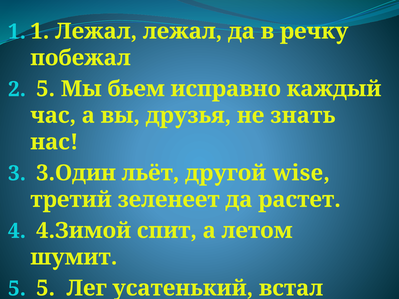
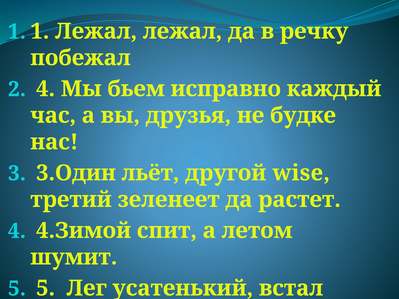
2 5: 5 -> 4
знать: знать -> будке
